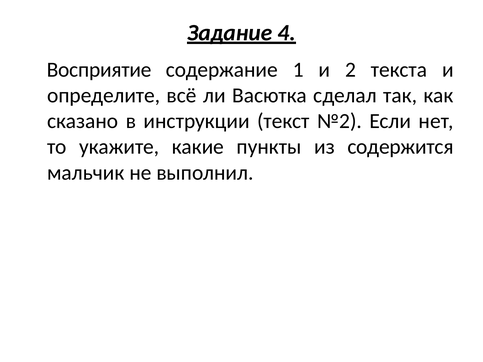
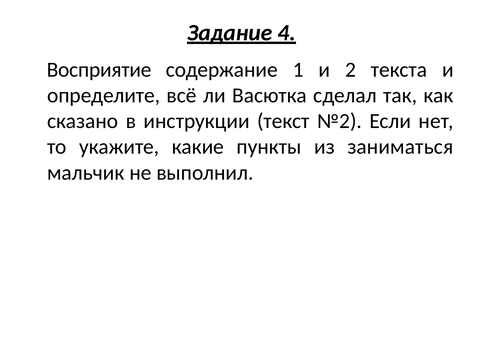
содержится: содержится -> заниматься
